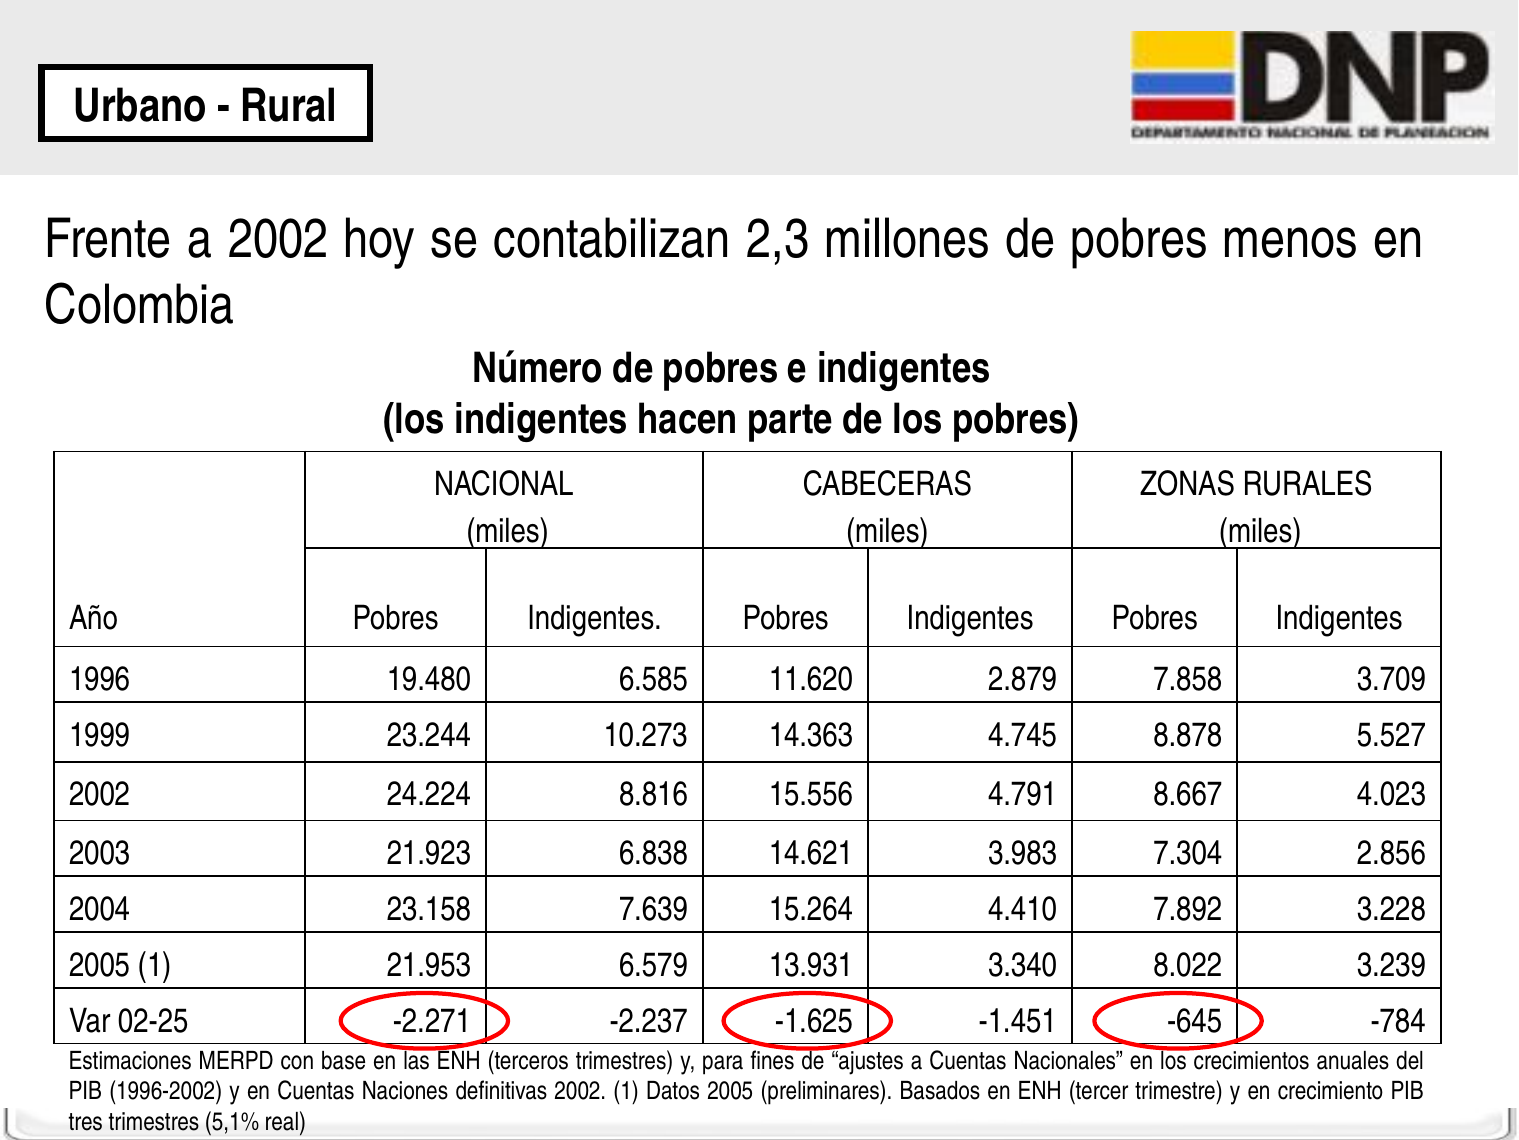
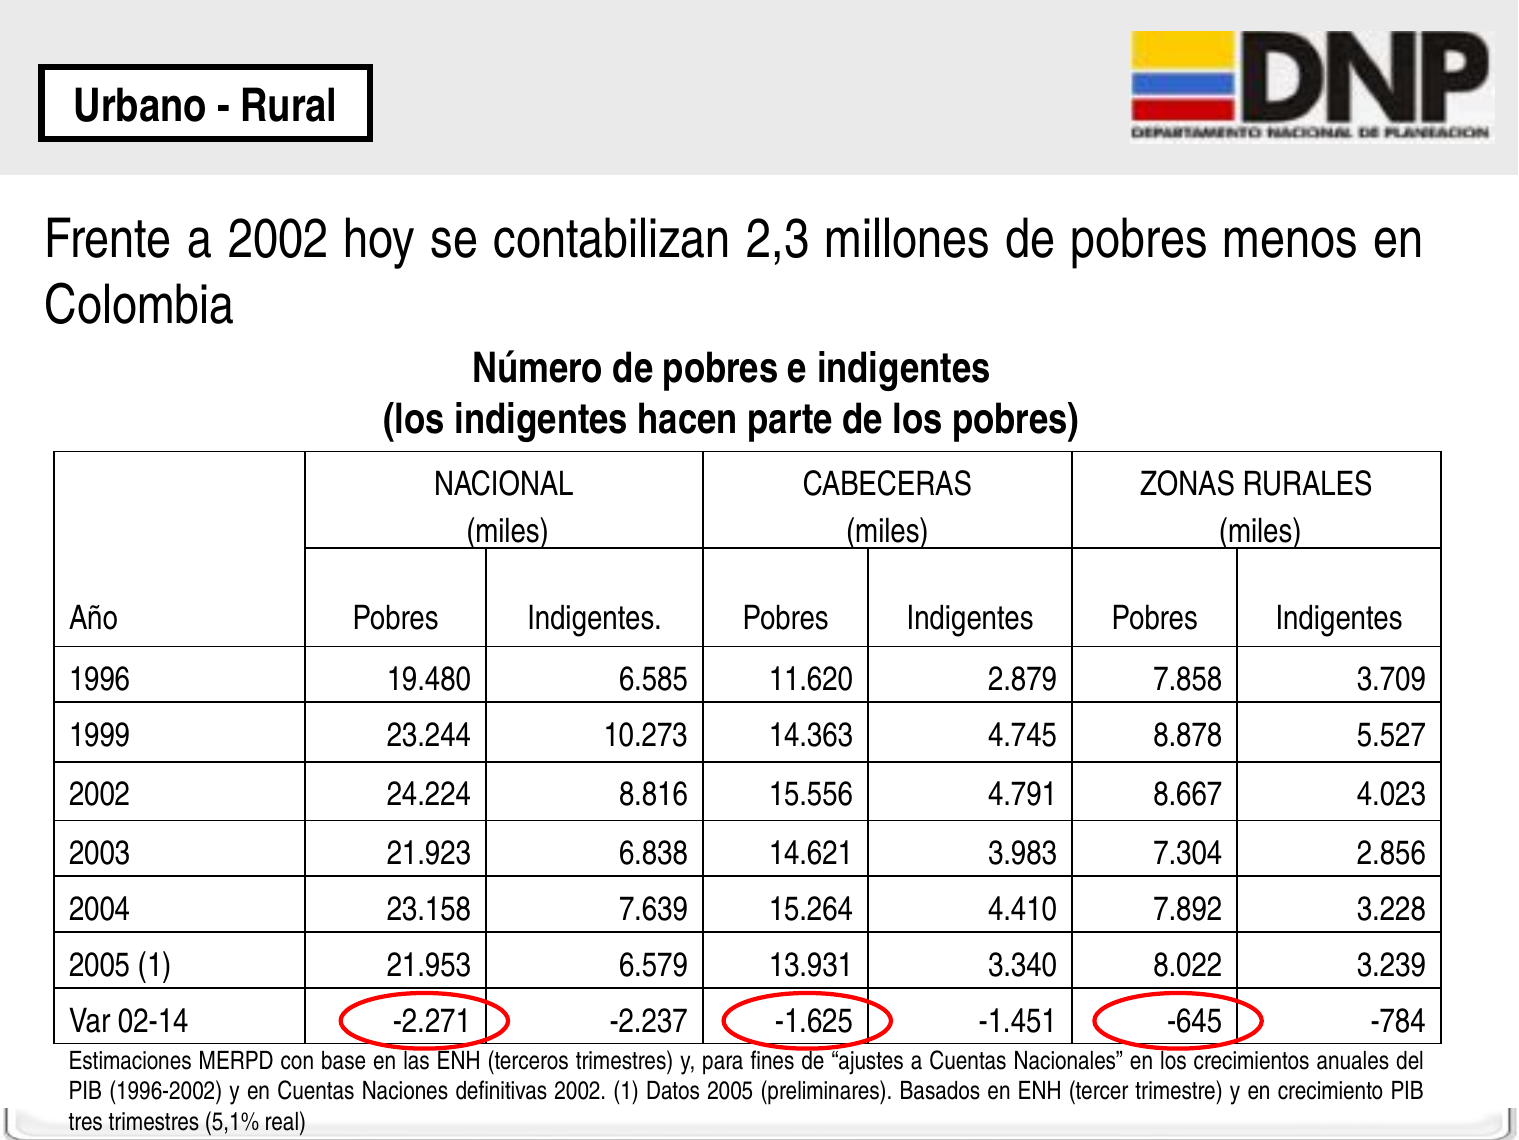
02-25: 02-25 -> 02-14
